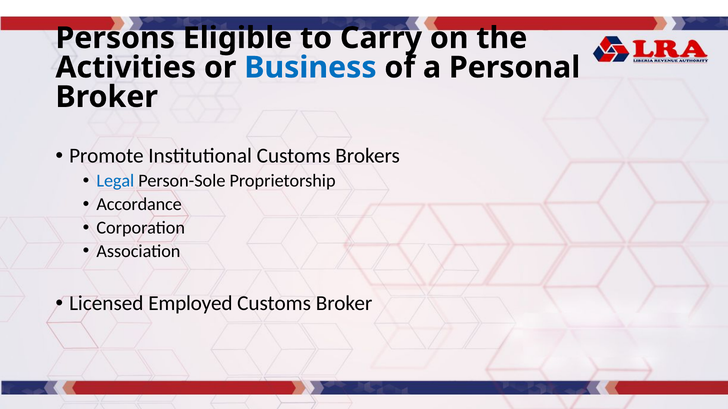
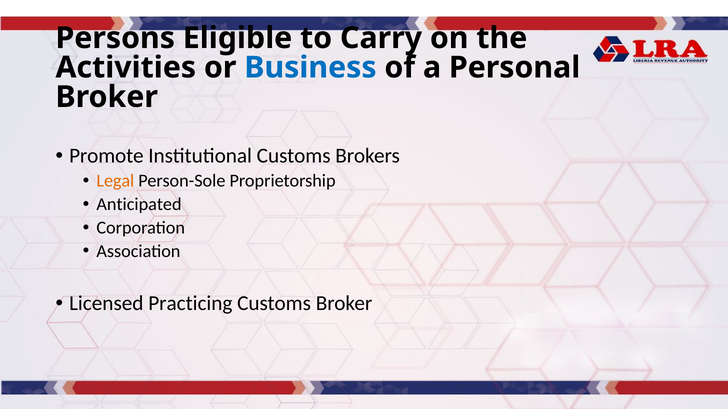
Legal colour: blue -> orange
Accordance: Accordance -> Anticipated
Employed: Employed -> Practicing
